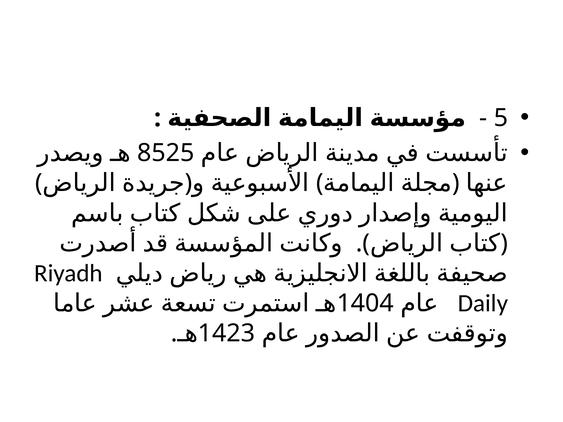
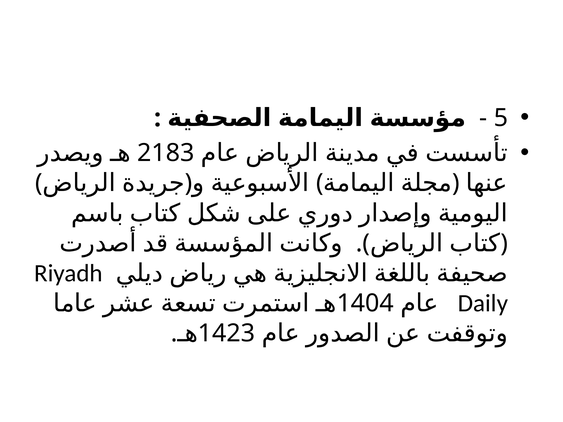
8525: 8525 -> 2183
